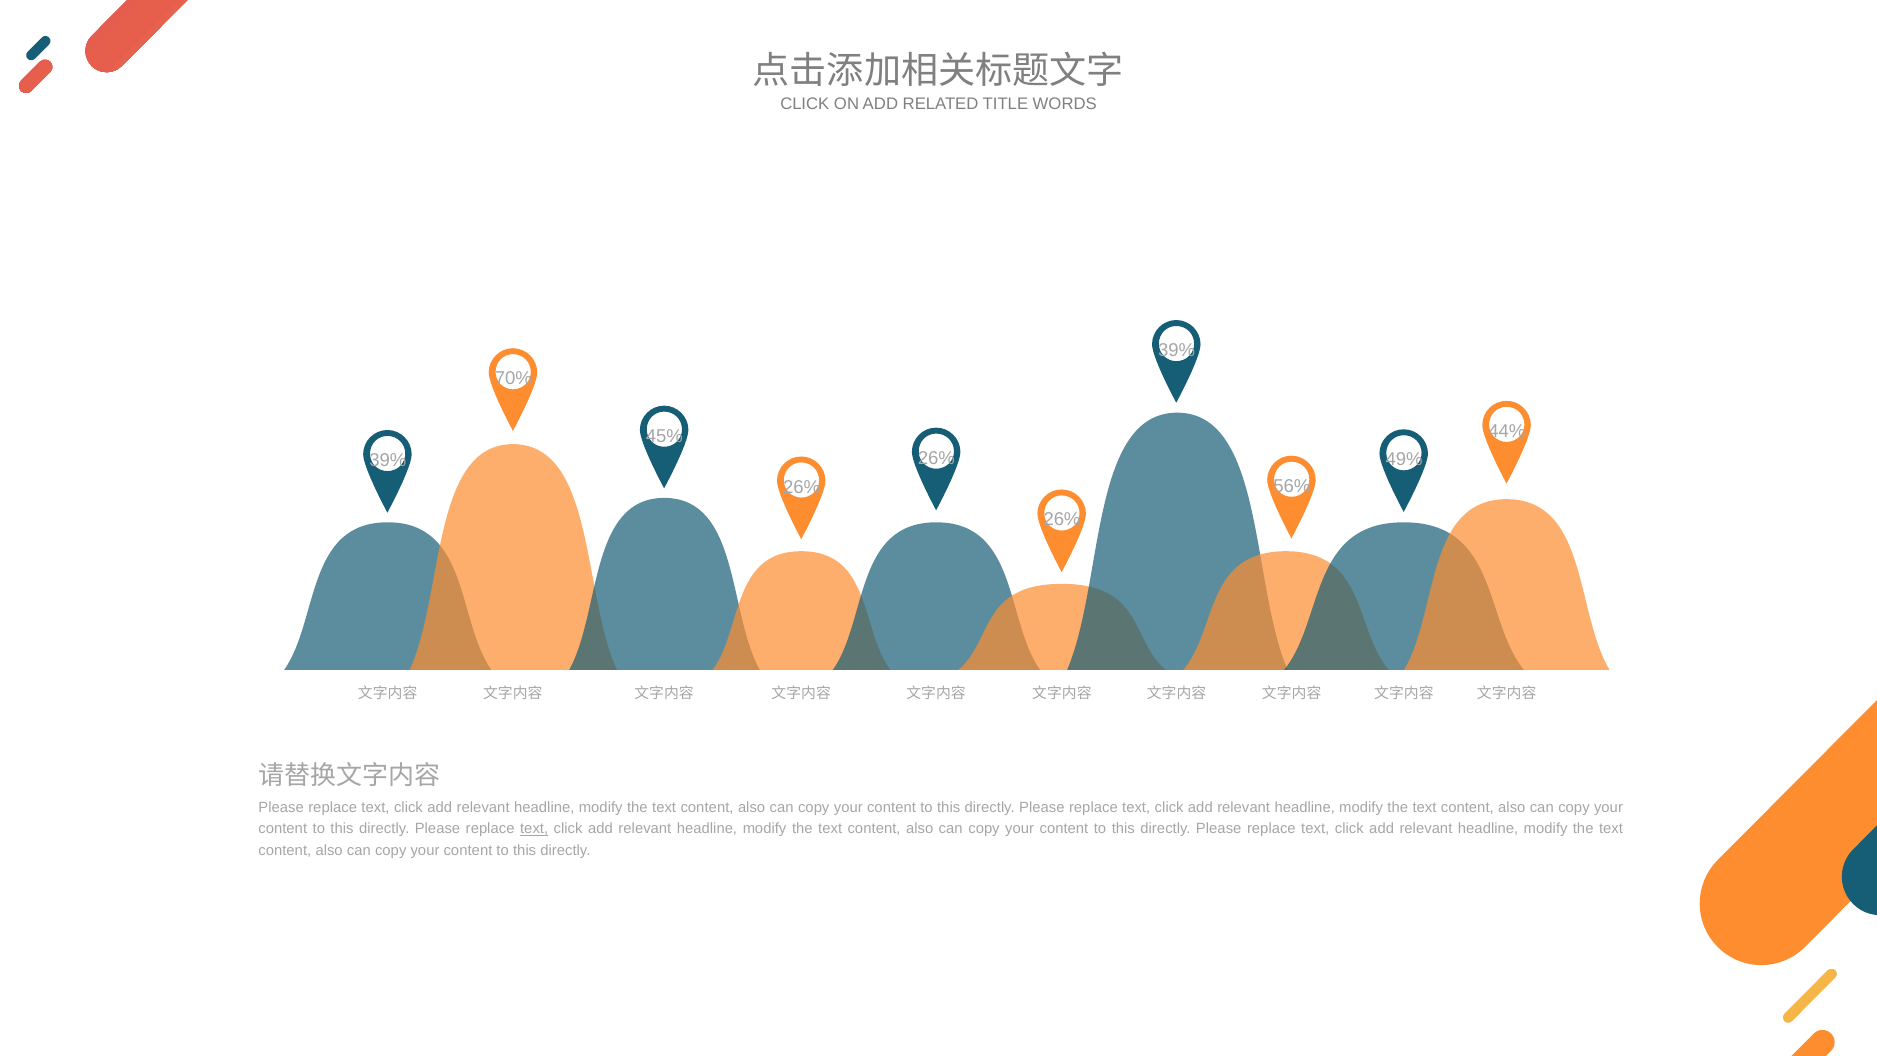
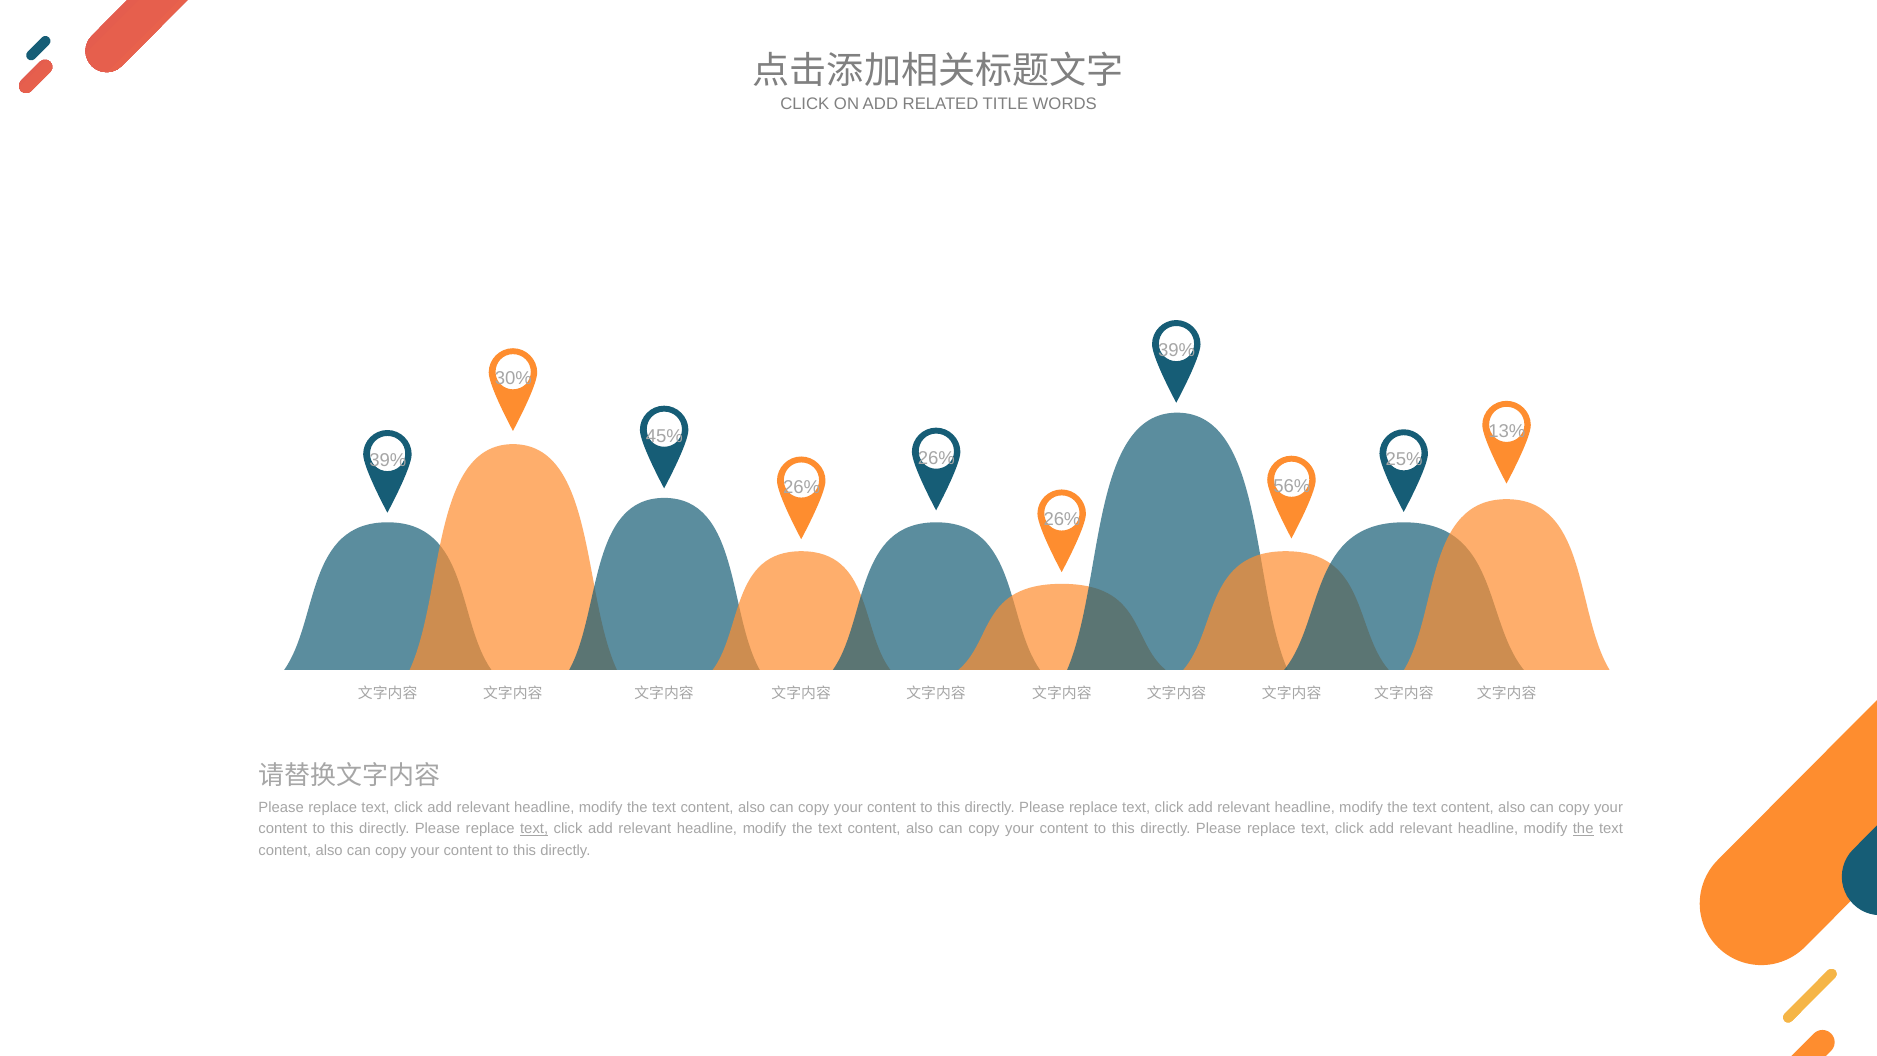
70%: 70% -> 30%
44%: 44% -> 13%
49%: 49% -> 25%
the at (1583, 829) underline: none -> present
